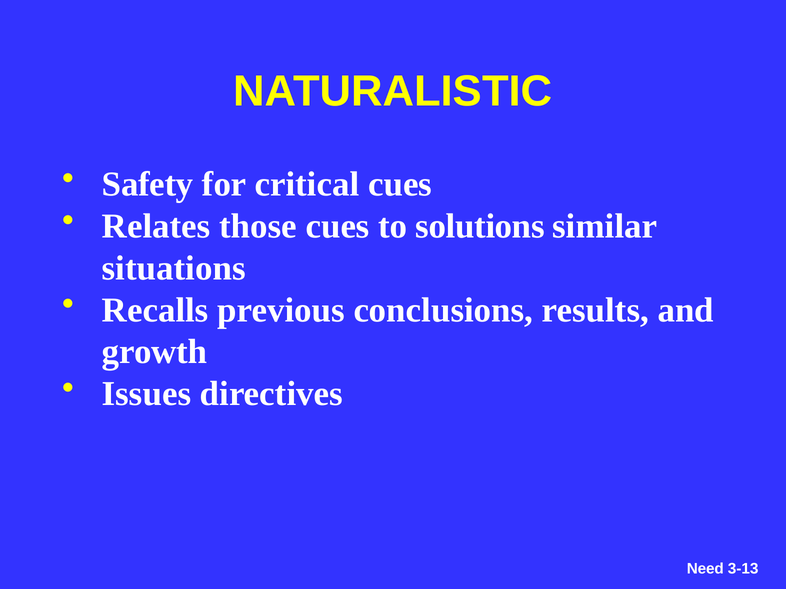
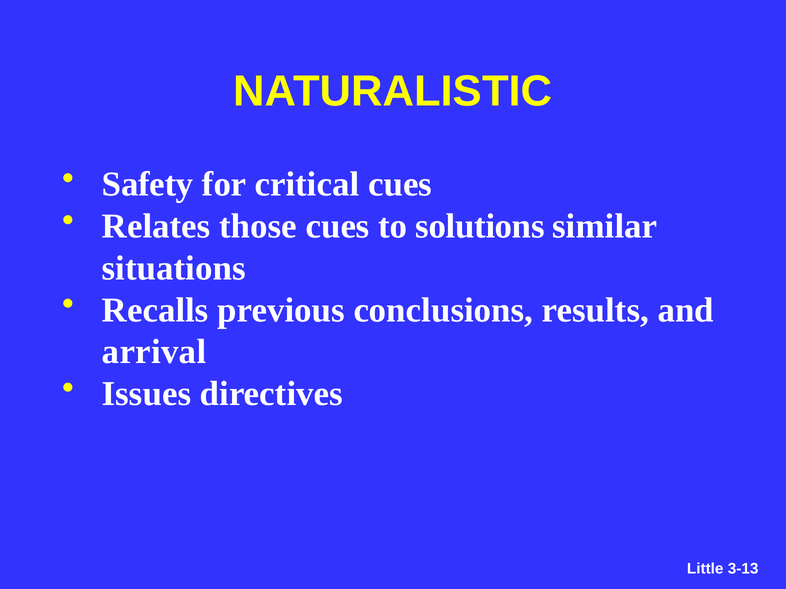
growth: growth -> arrival
Need: Need -> Little
